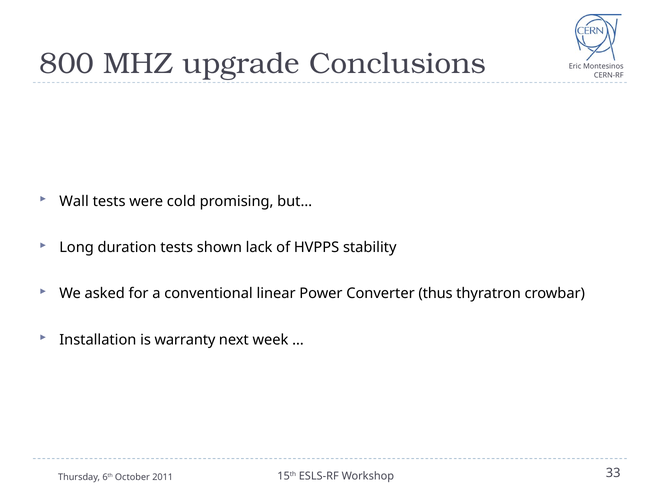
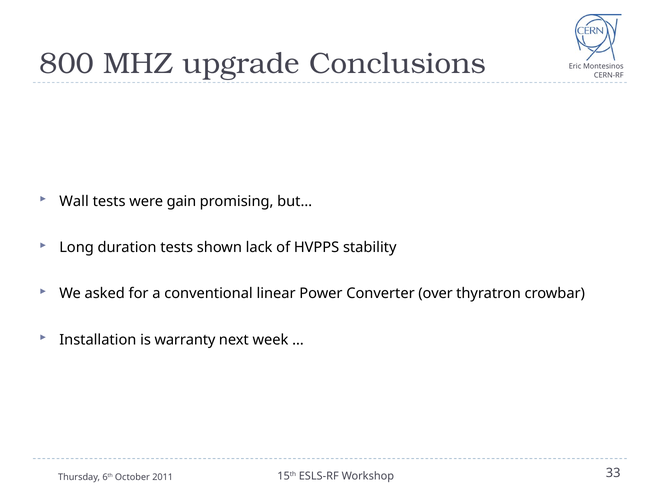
cold: cold -> gain
thus: thus -> over
